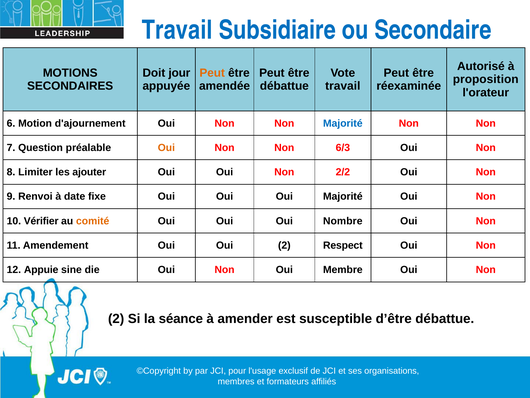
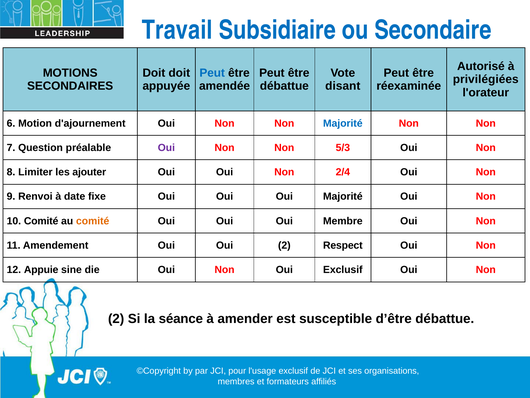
Doit jour: jour -> doit
Peut at (212, 73) colour: orange -> blue
proposition: proposition -> privilégiées
travail at (343, 86): travail -> disant
Oui at (166, 148) colour: orange -> purple
6/3: 6/3 -> 5/3
2/2: 2/2 -> 2/4
10 Vérifier: Vérifier -> Comité
Nombre: Nombre -> Membre
Oui Membre: Membre -> Exclusif
